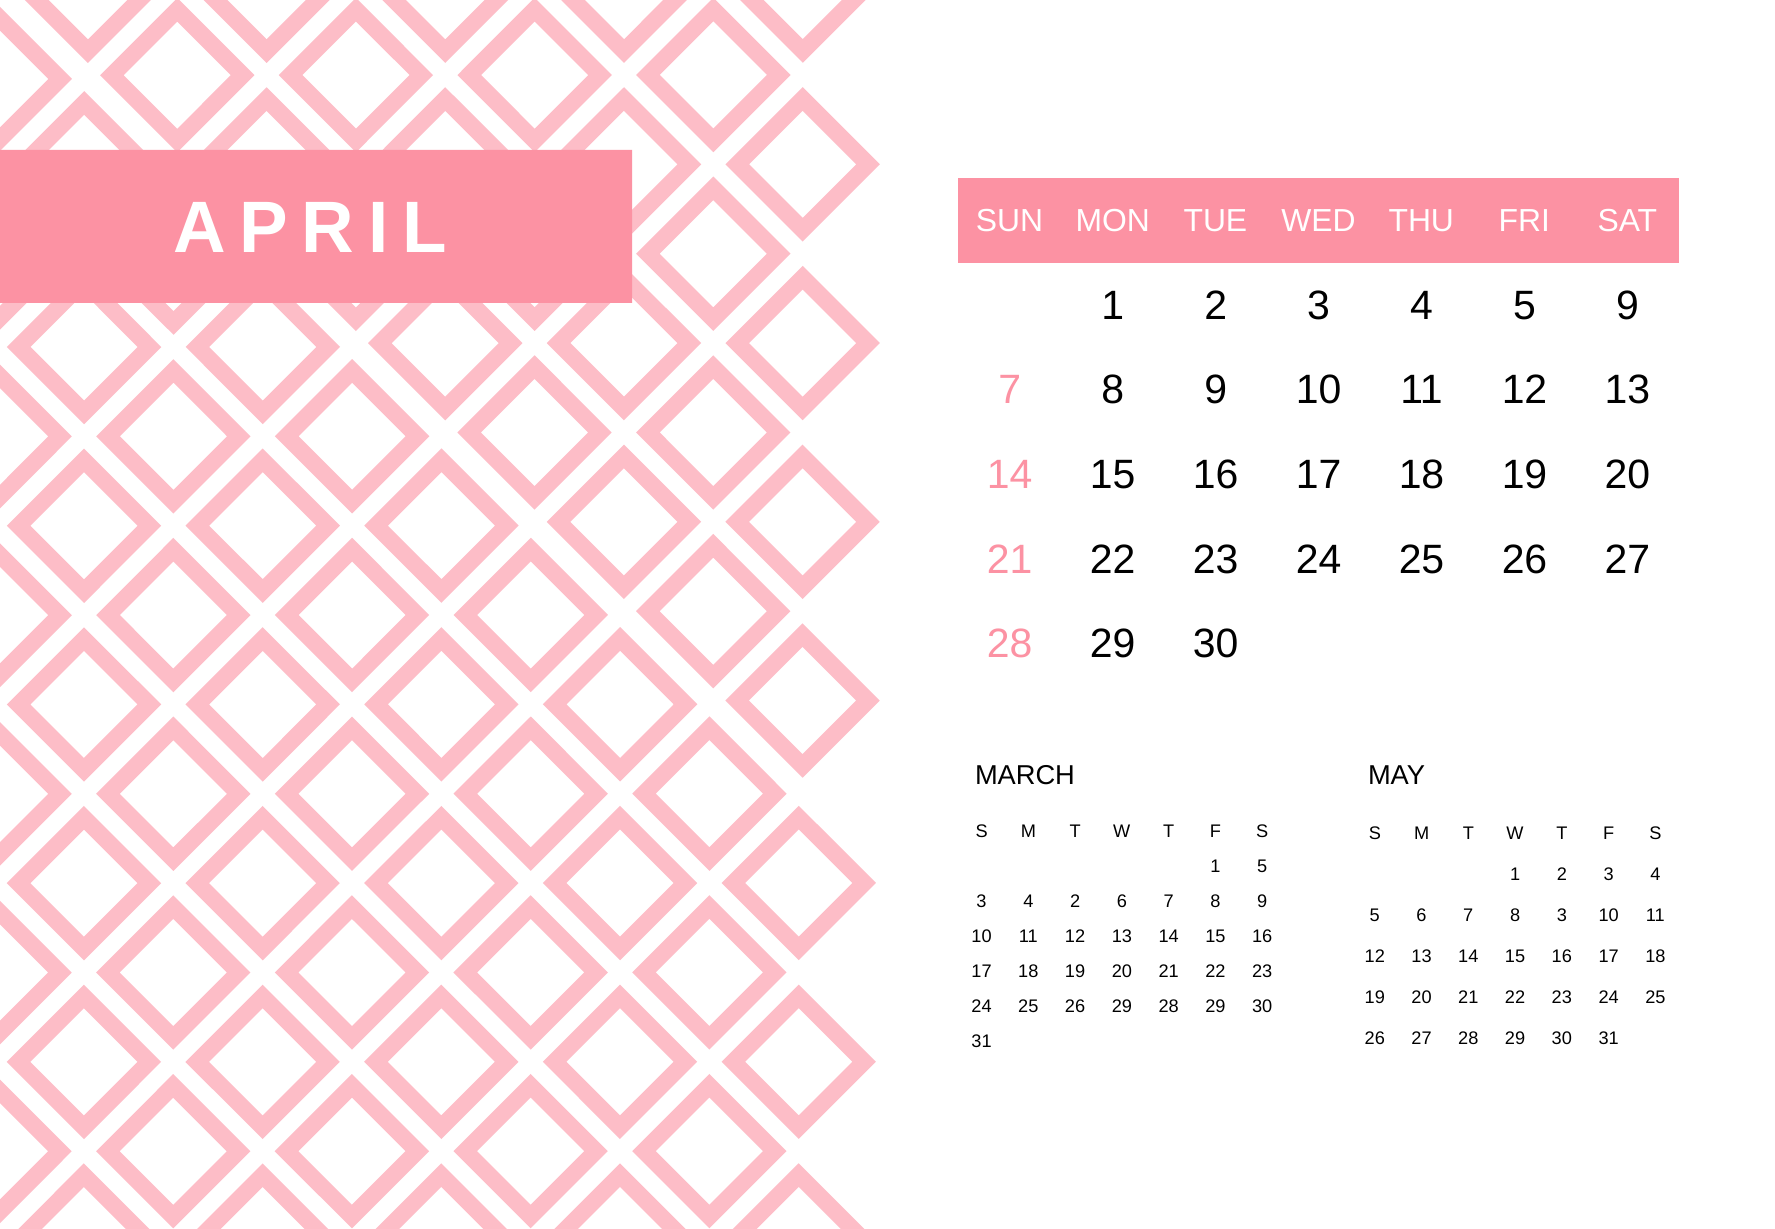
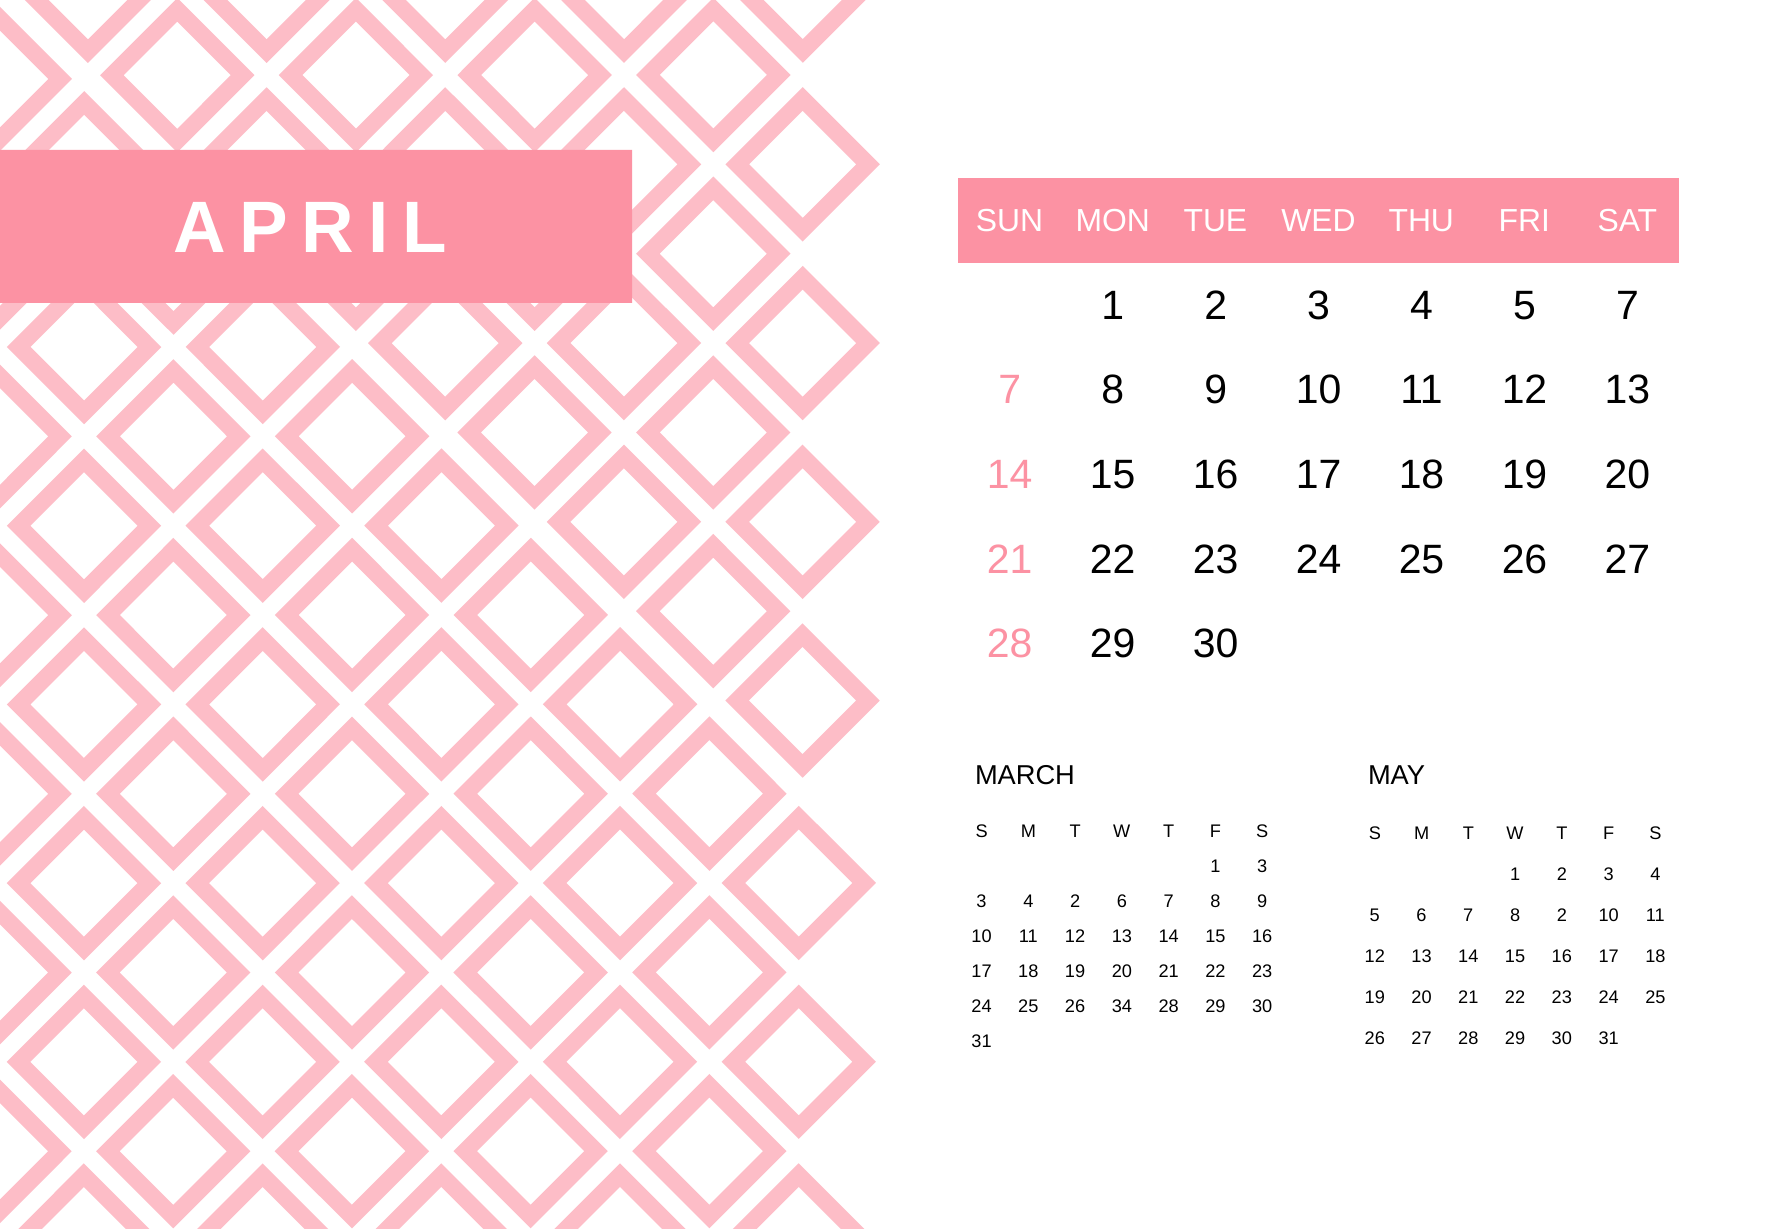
5 9: 9 -> 7
1 5: 5 -> 3
8 3: 3 -> 2
26 29: 29 -> 34
